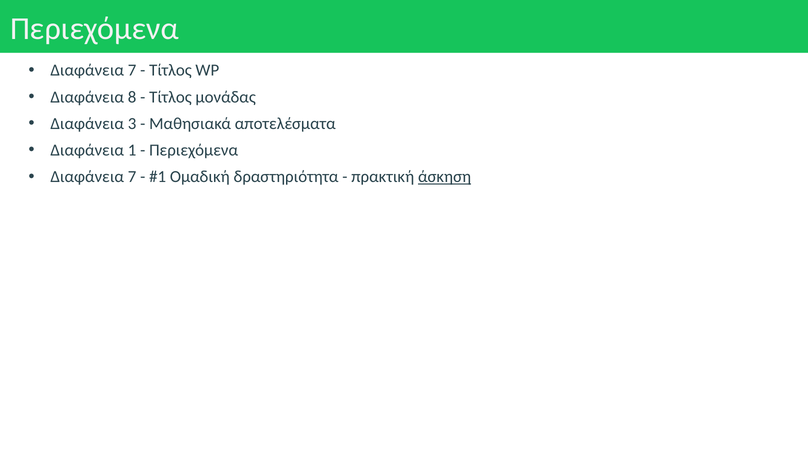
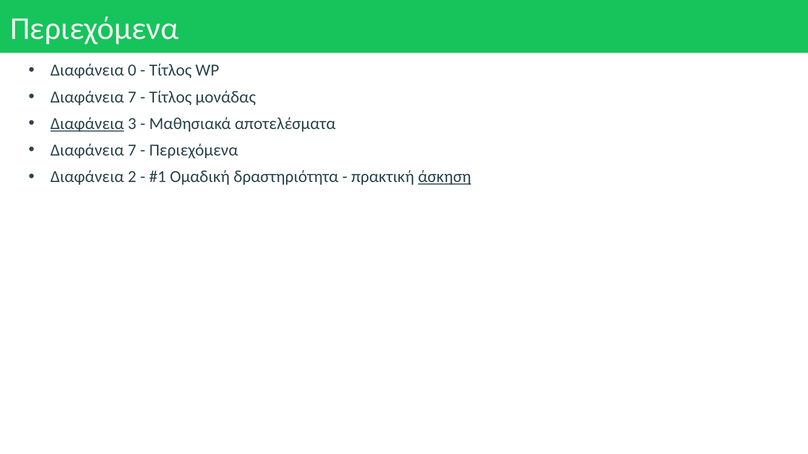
7 at (132, 70): 7 -> 0
8 at (132, 97): 8 -> 7
Διαφάνεια at (87, 124) underline: none -> present
1 at (132, 150): 1 -> 7
7 at (132, 177): 7 -> 2
